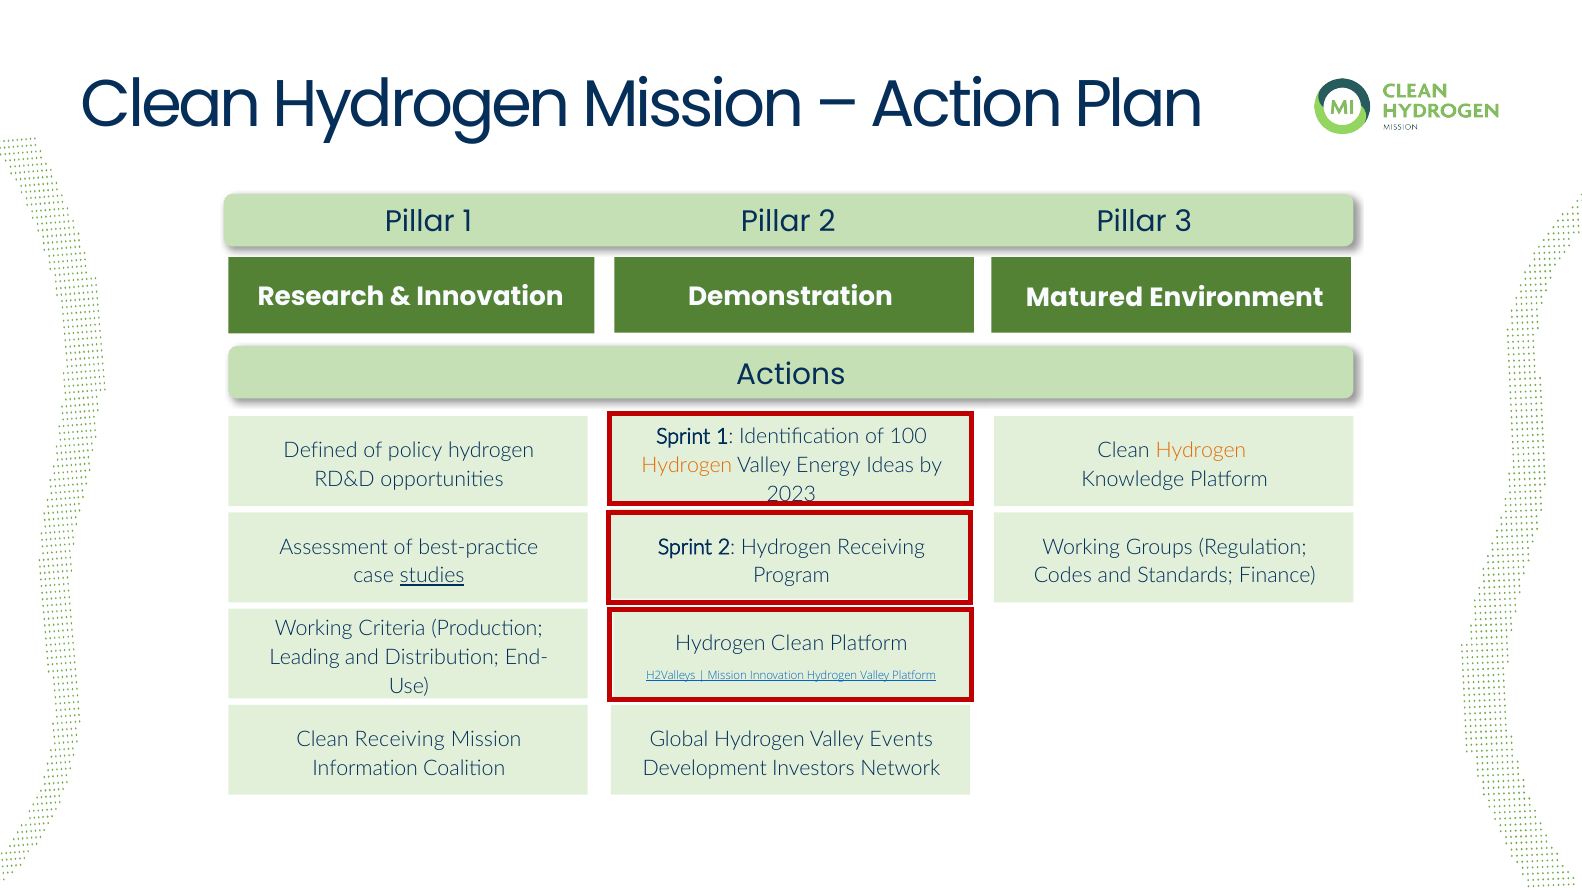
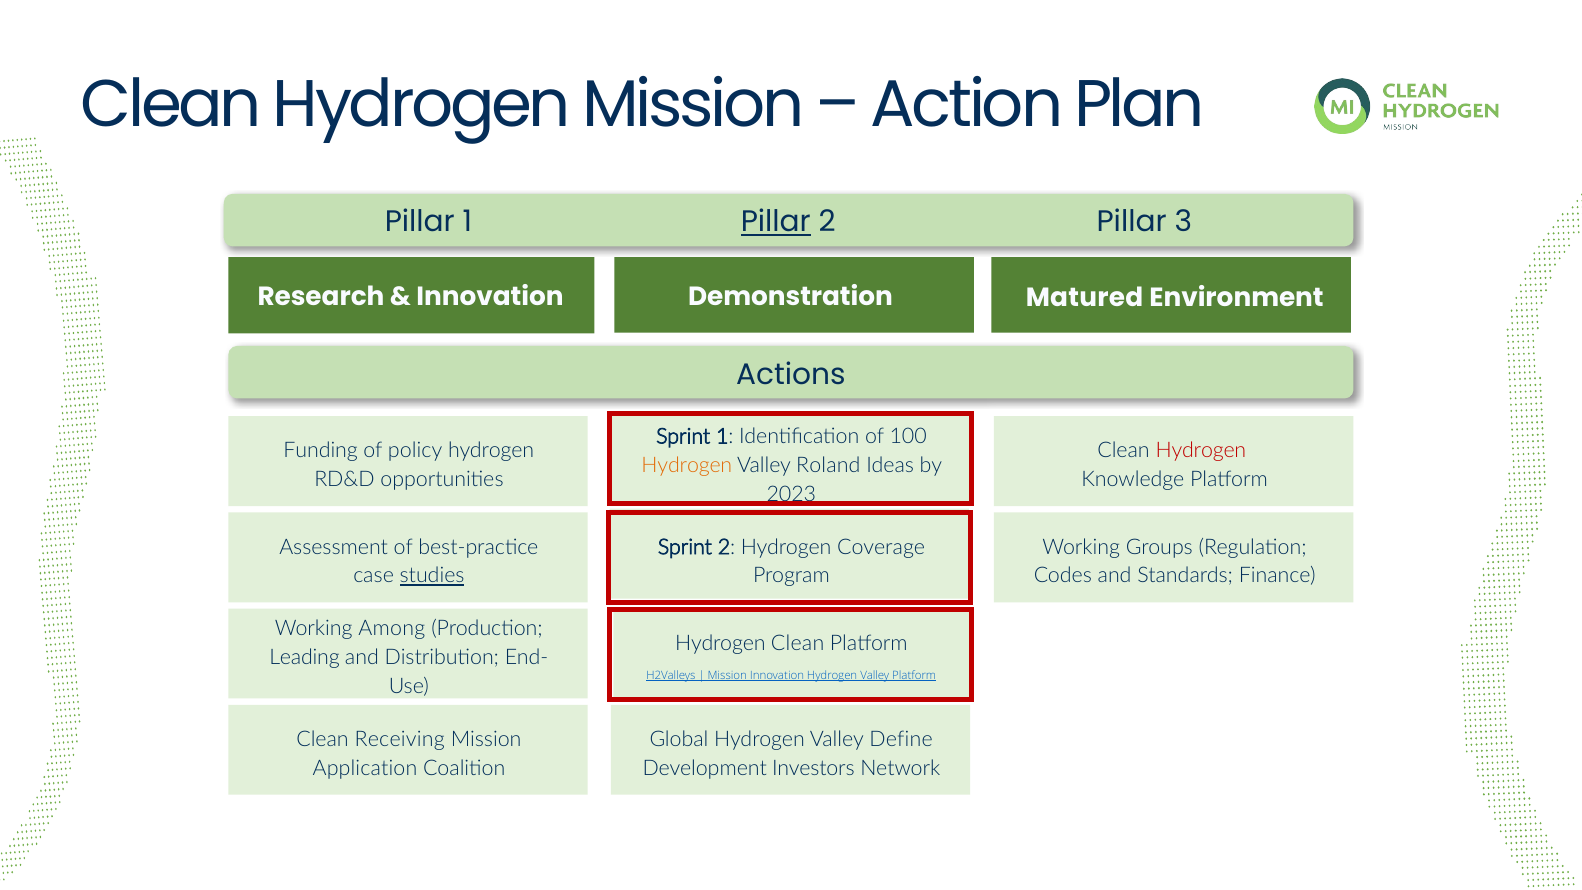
Pillar at (776, 222) underline: none -> present
Defined: Defined -> Funding
Hydrogen at (1201, 451) colour: orange -> red
Energy: Energy -> Roland
Hydrogen Receiving: Receiving -> Coverage
Criteria: Criteria -> Among
Events: Events -> Define
Information: Information -> Application
